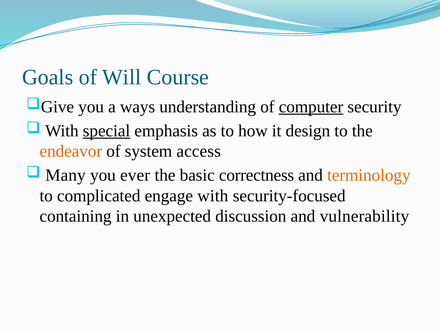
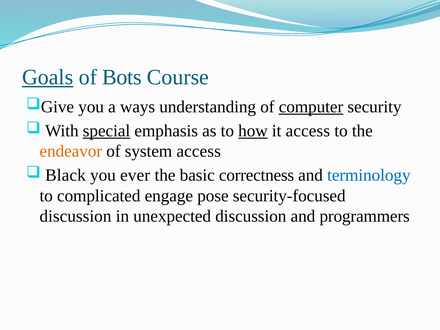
Goals underline: none -> present
Will: Will -> Bots
how underline: none -> present
it design: design -> access
Many: Many -> Black
terminology colour: orange -> blue
engage with: with -> pose
containing at (76, 216): containing -> discussion
vulnerability: vulnerability -> programmers
